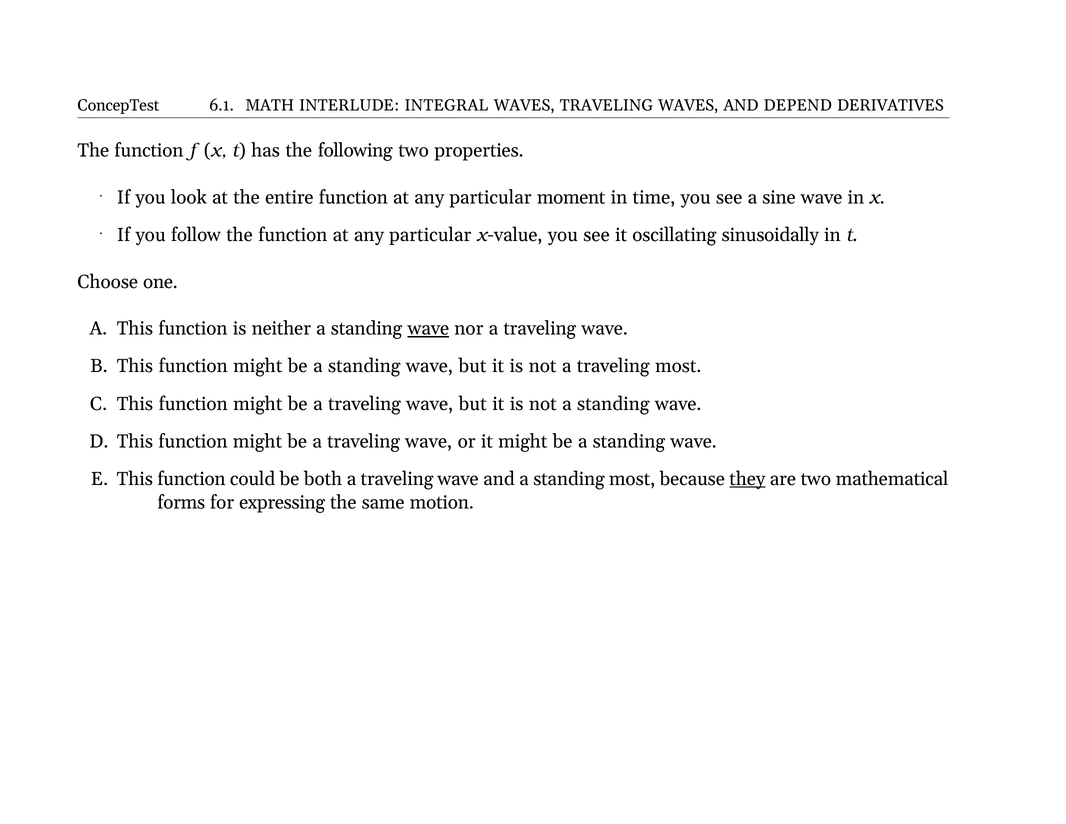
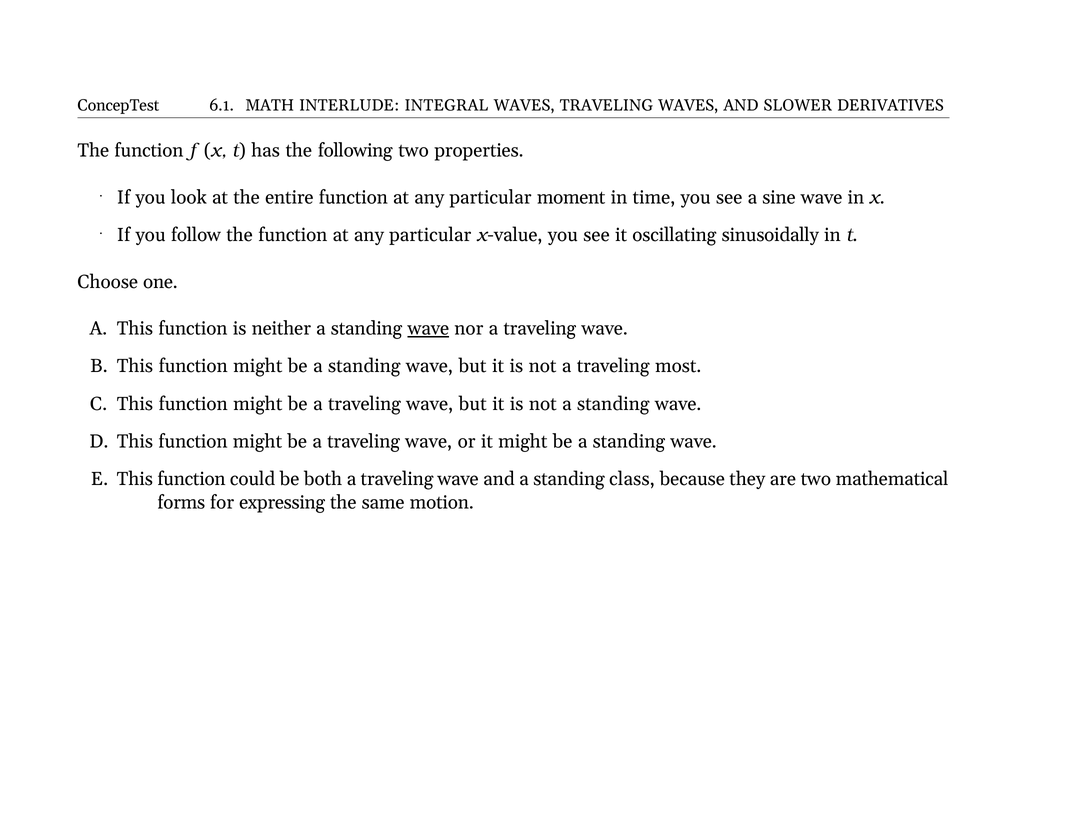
DEPEND: DEPEND -> SLOWER
standing most: most -> class
they underline: present -> none
